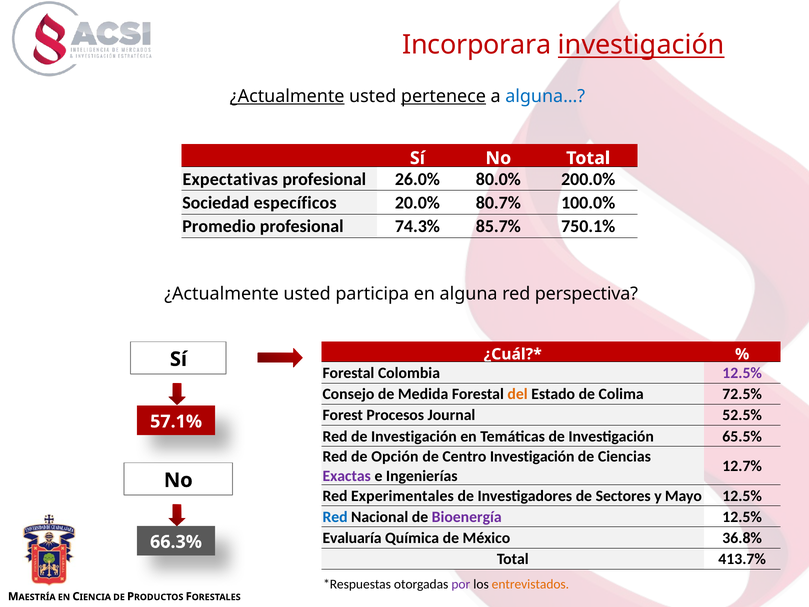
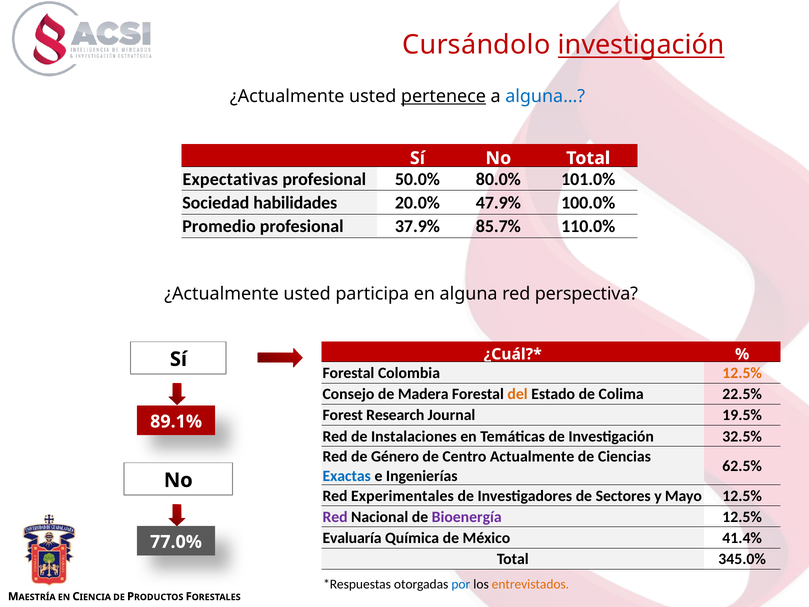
Incorporara: Incorporara -> Cursándolo
¿Actualmente at (287, 96) underline: present -> none
26.0%: 26.0% -> 50.0%
200.0%: 200.0% -> 101.0%
específicos: específicos -> habilidades
80.7%: 80.7% -> 47.9%
74.3%: 74.3% -> 37.9%
750.1%: 750.1% -> 110.0%
12.5% at (742, 373) colour: purple -> orange
Medida: Medida -> Madera
72.5%: 72.5% -> 22.5%
Procesos: Procesos -> Research
52.5%: 52.5% -> 19.5%
57.1%: 57.1% -> 89.1%
Red de Investigación: Investigación -> Instalaciones
65.5%: 65.5% -> 32.5%
Opción: Opción -> Género
Centro Investigación: Investigación -> Actualmente
12.7%: 12.7% -> 62.5%
Exactas colour: purple -> blue
Red at (335, 517) colour: blue -> purple
36.8%: 36.8% -> 41.4%
66.3%: 66.3% -> 77.0%
413.7%: 413.7% -> 345.0%
por colour: purple -> blue
